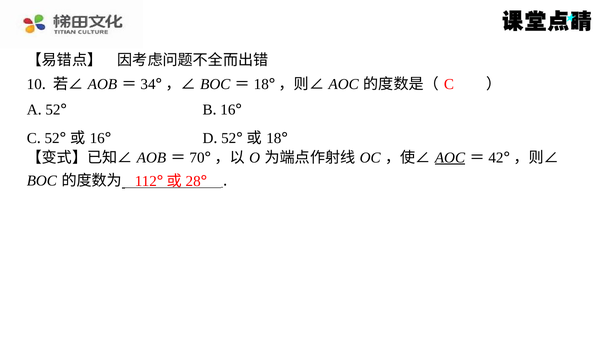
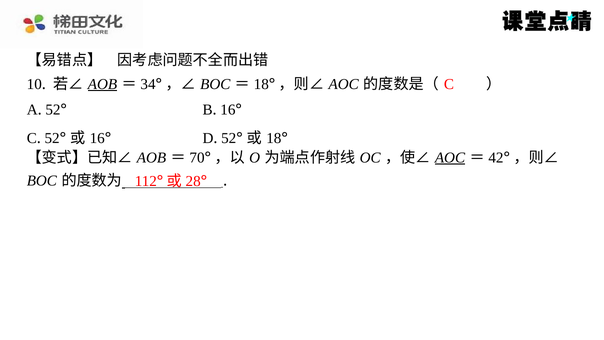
AOB at (102, 84) underline: none -> present
